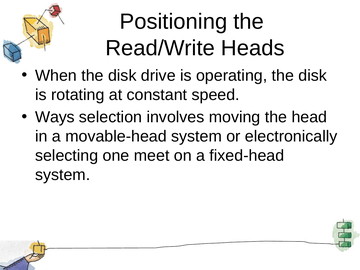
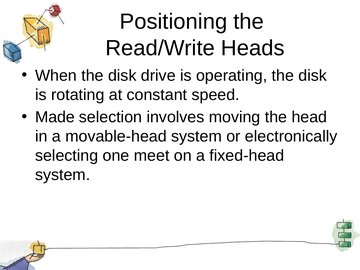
Ways: Ways -> Made
